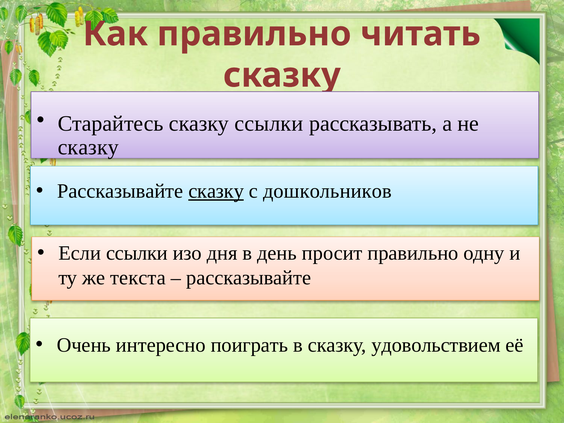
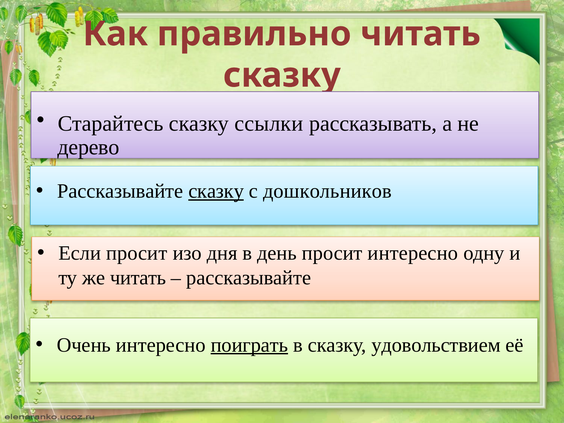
сказку at (88, 147): сказку -> дерево
Если ссылки: ссылки -> просит
просит правильно: правильно -> интересно
же текста: текста -> читать
поиграть underline: none -> present
